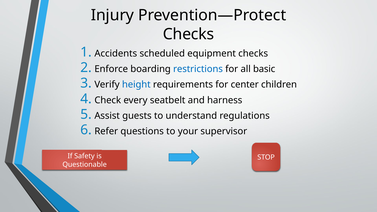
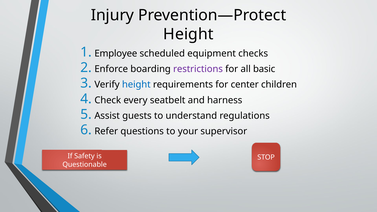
Checks at (189, 34): Checks -> Height
Accidents: Accidents -> Employee
restrictions colour: blue -> purple
